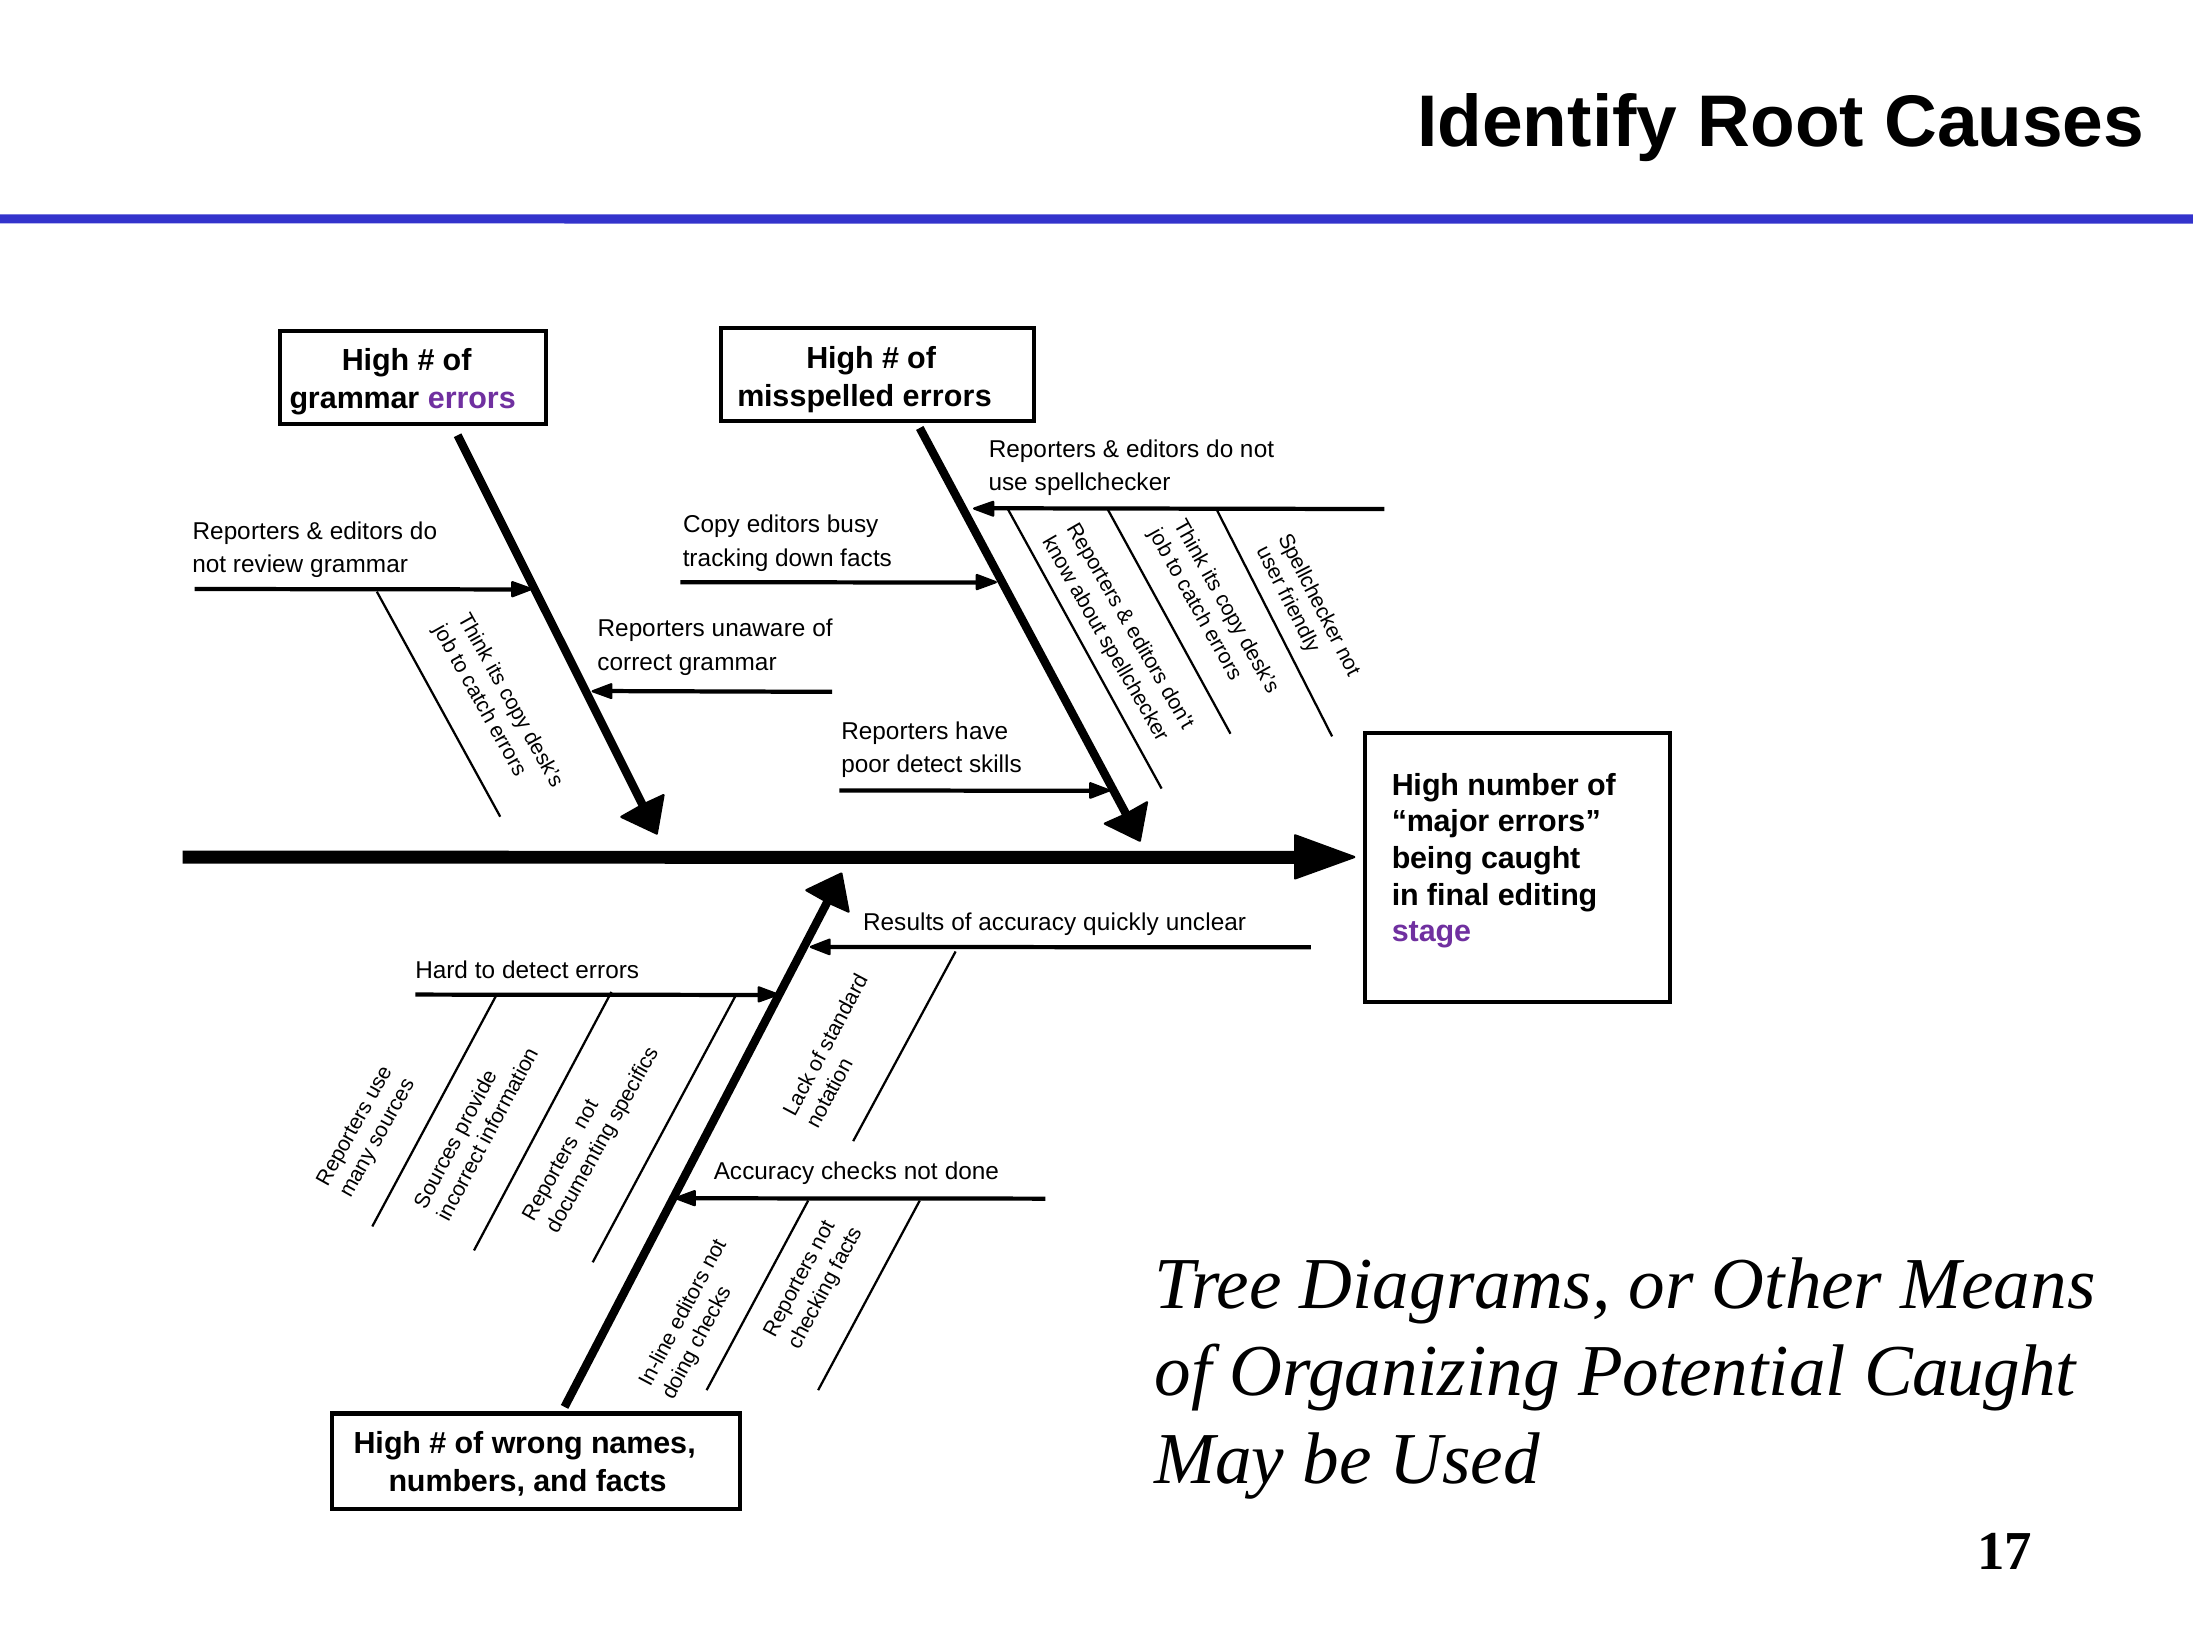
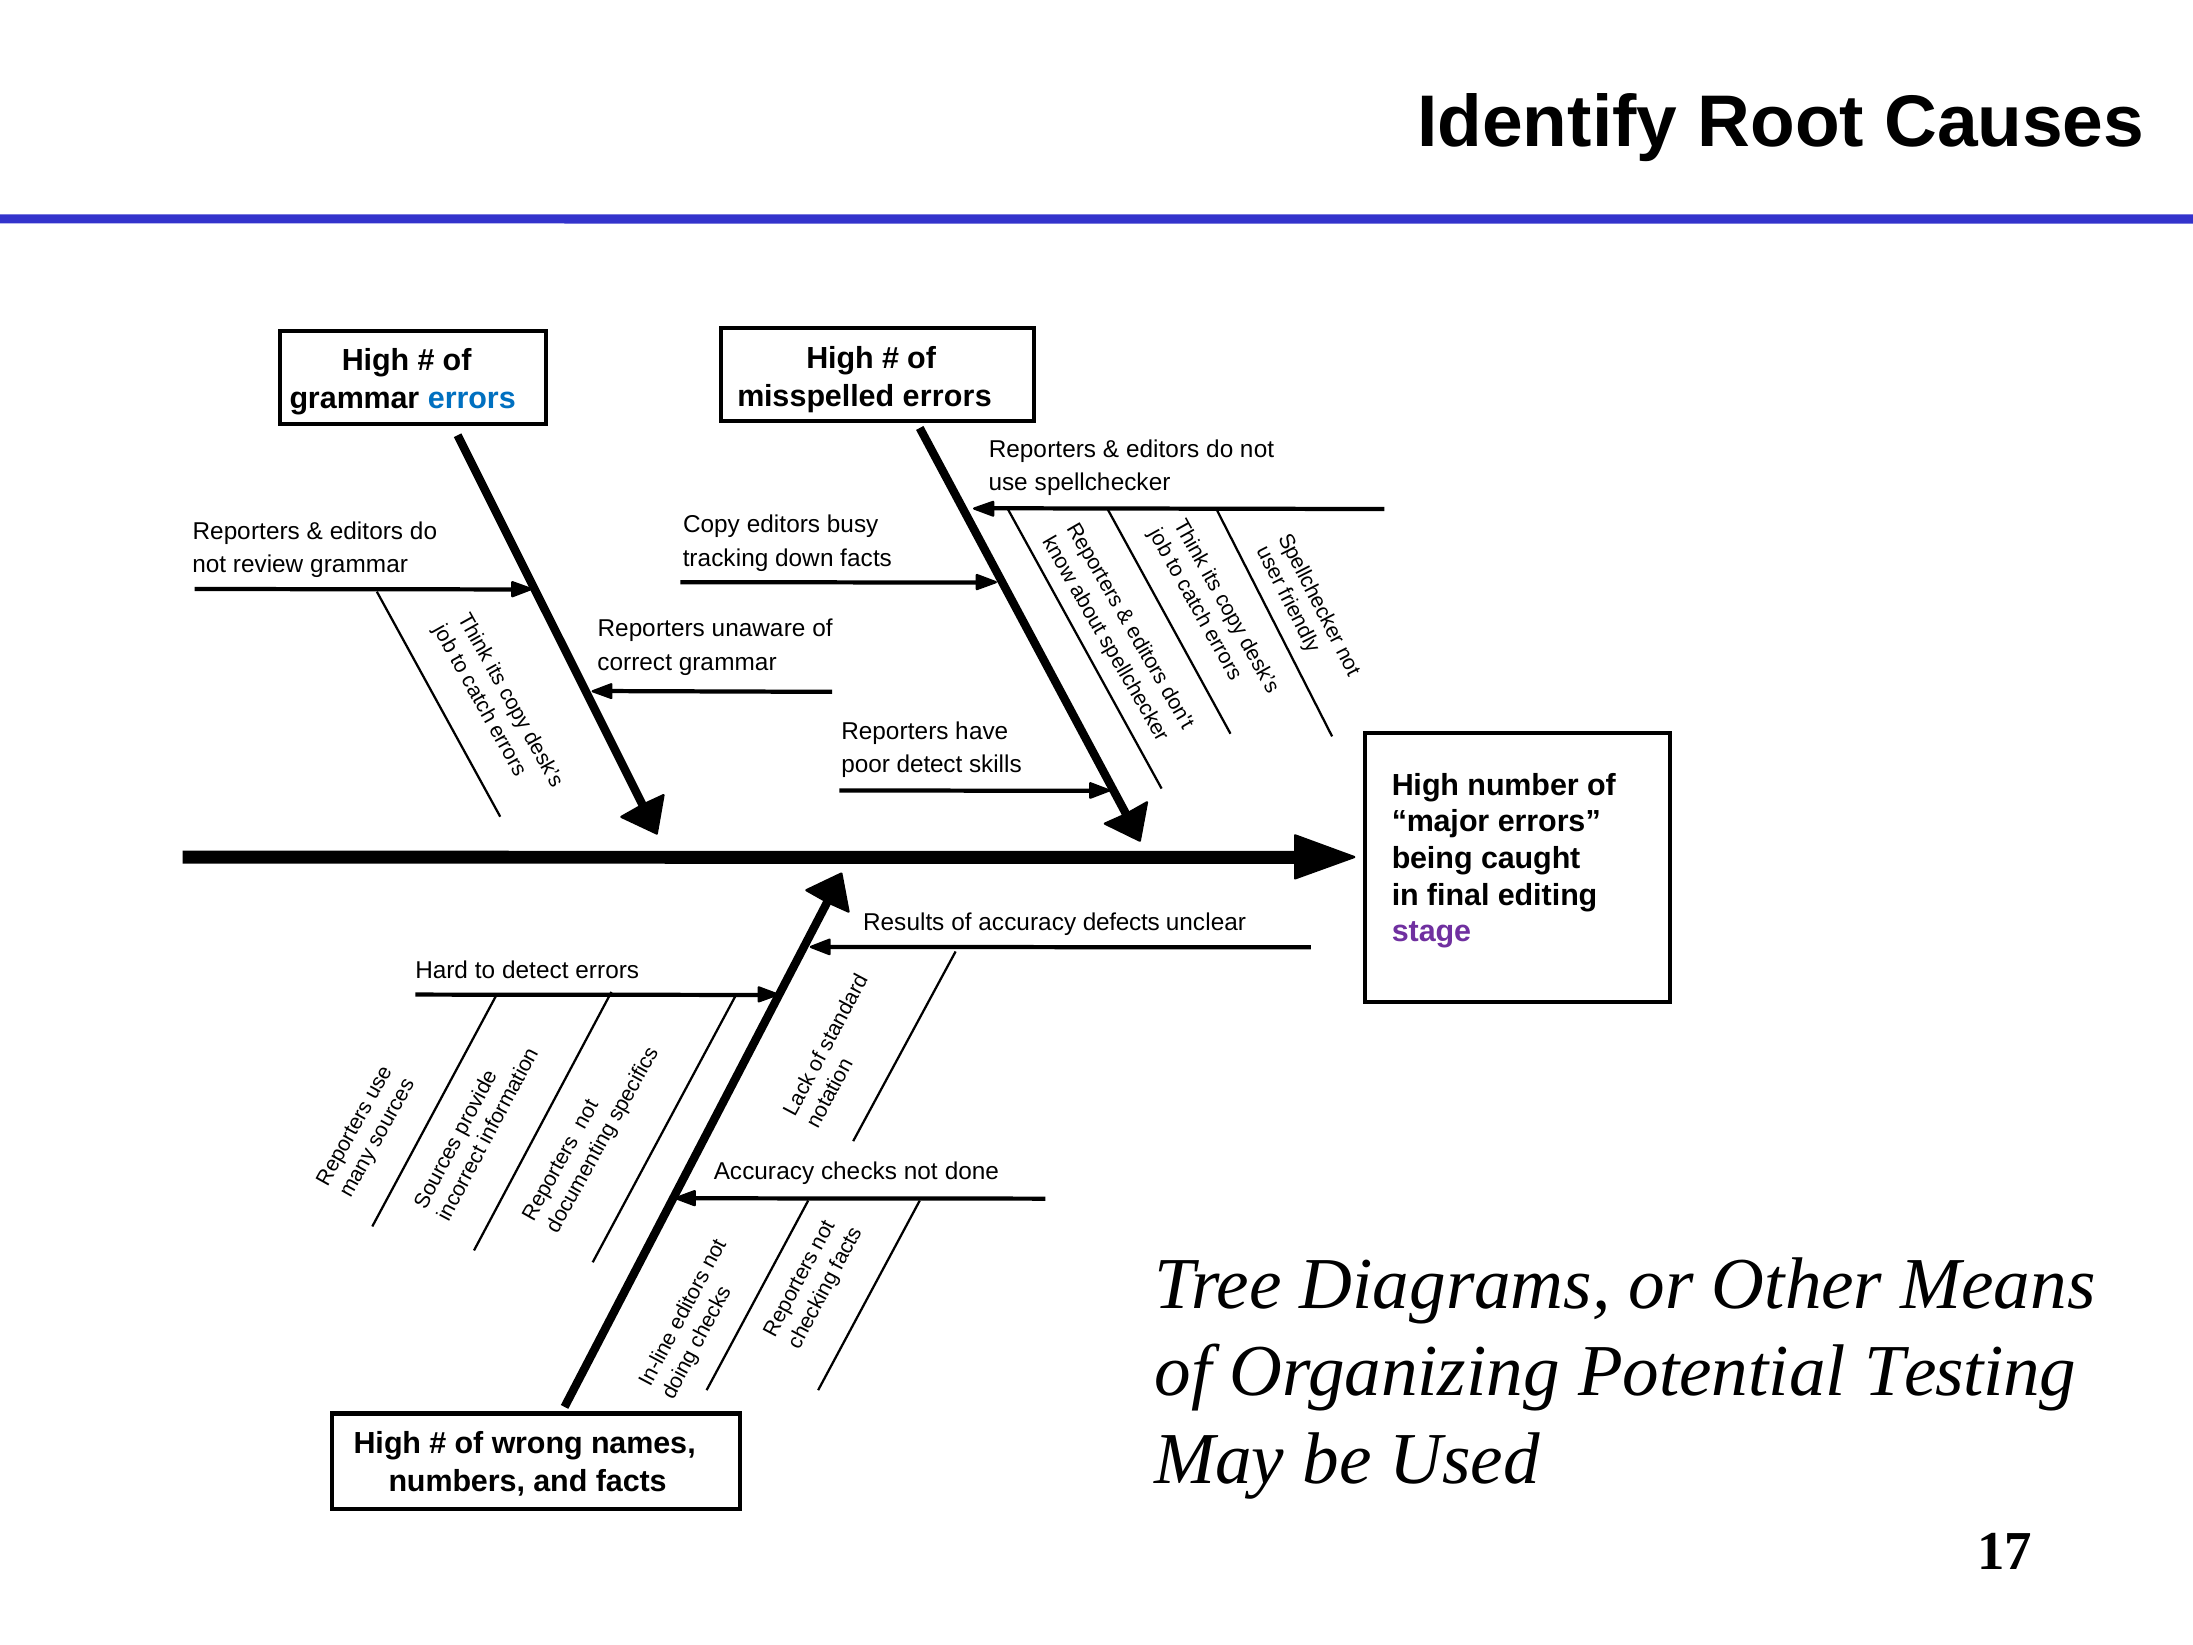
errors at (472, 398) colour: purple -> blue
quickly: quickly -> defects
Potential Caught: Caught -> Testing
